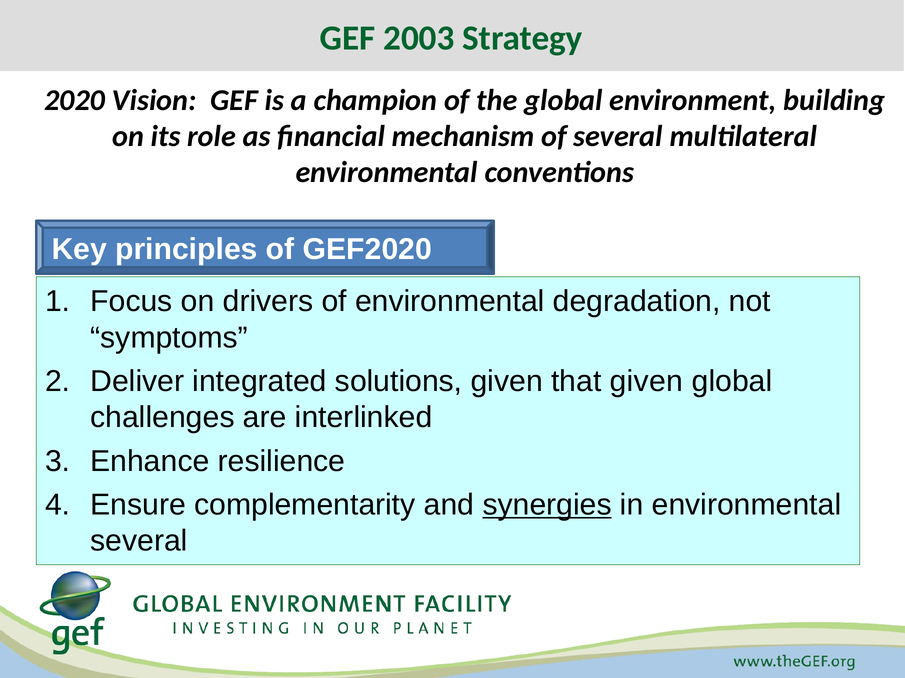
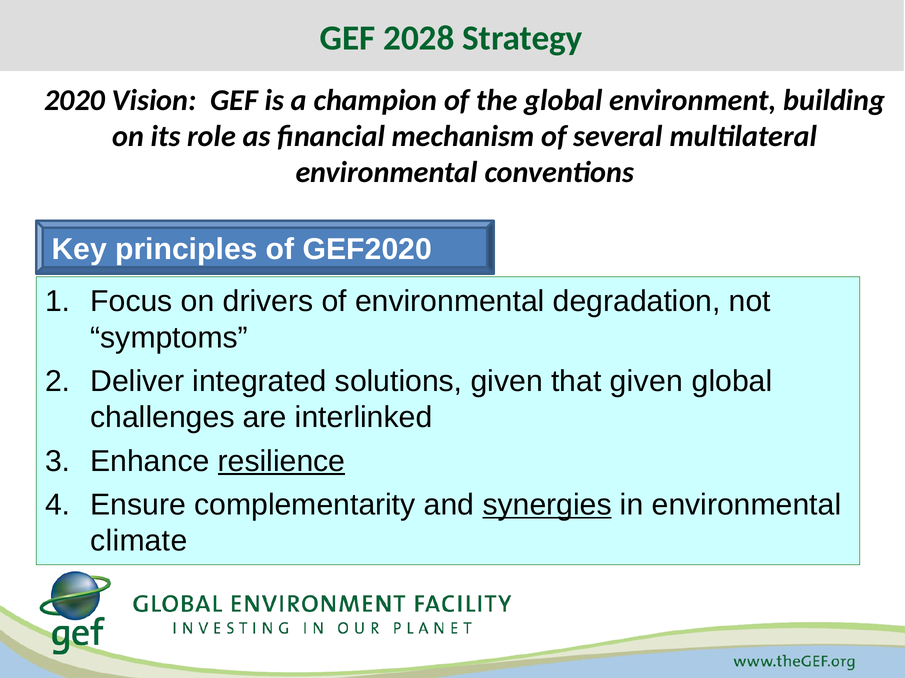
2003: 2003 -> 2028
resilience underline: none -> present
several at (139, 542): several -> climate
